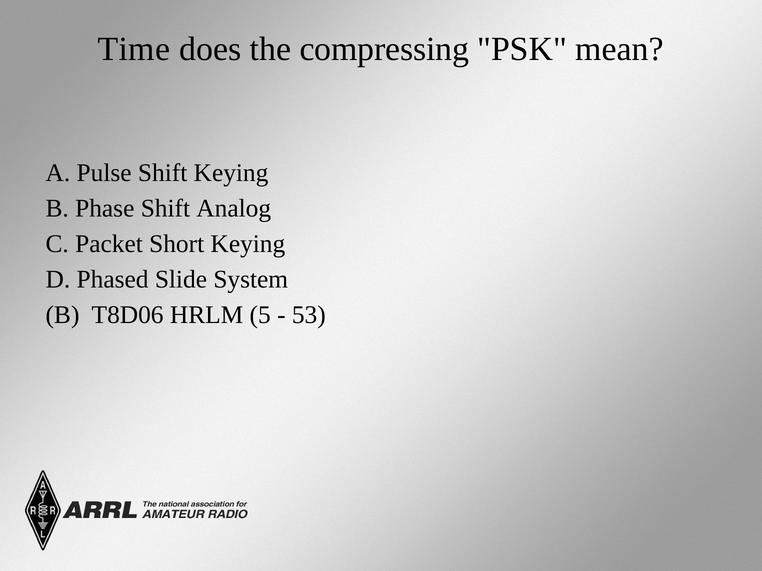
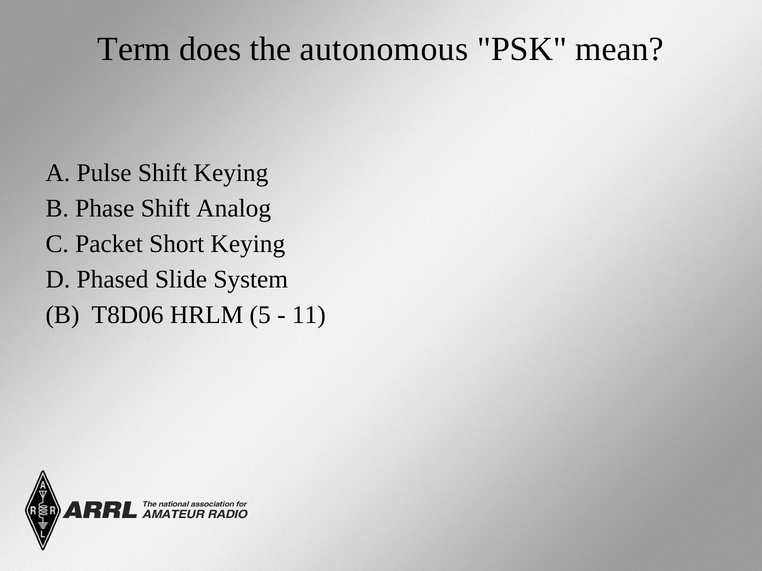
Time: Time -> Term
compressing: compressing -> autonomous
53: 53 -> 11
